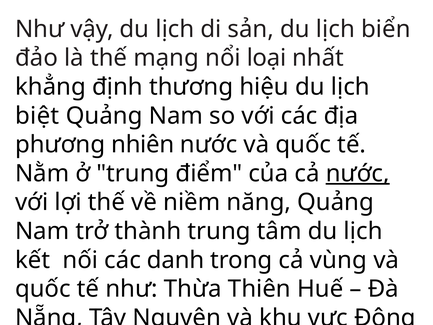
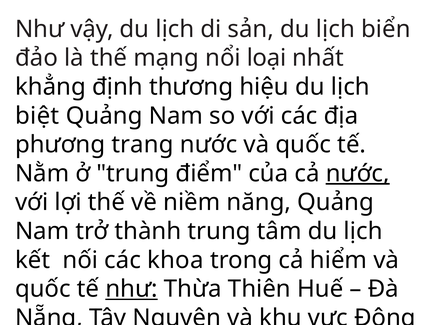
nhiên: nhiên -> trang
danh: danh -> khoa
vùng: vùng -> hiểm
như at (132, 289) underline: none -> present
